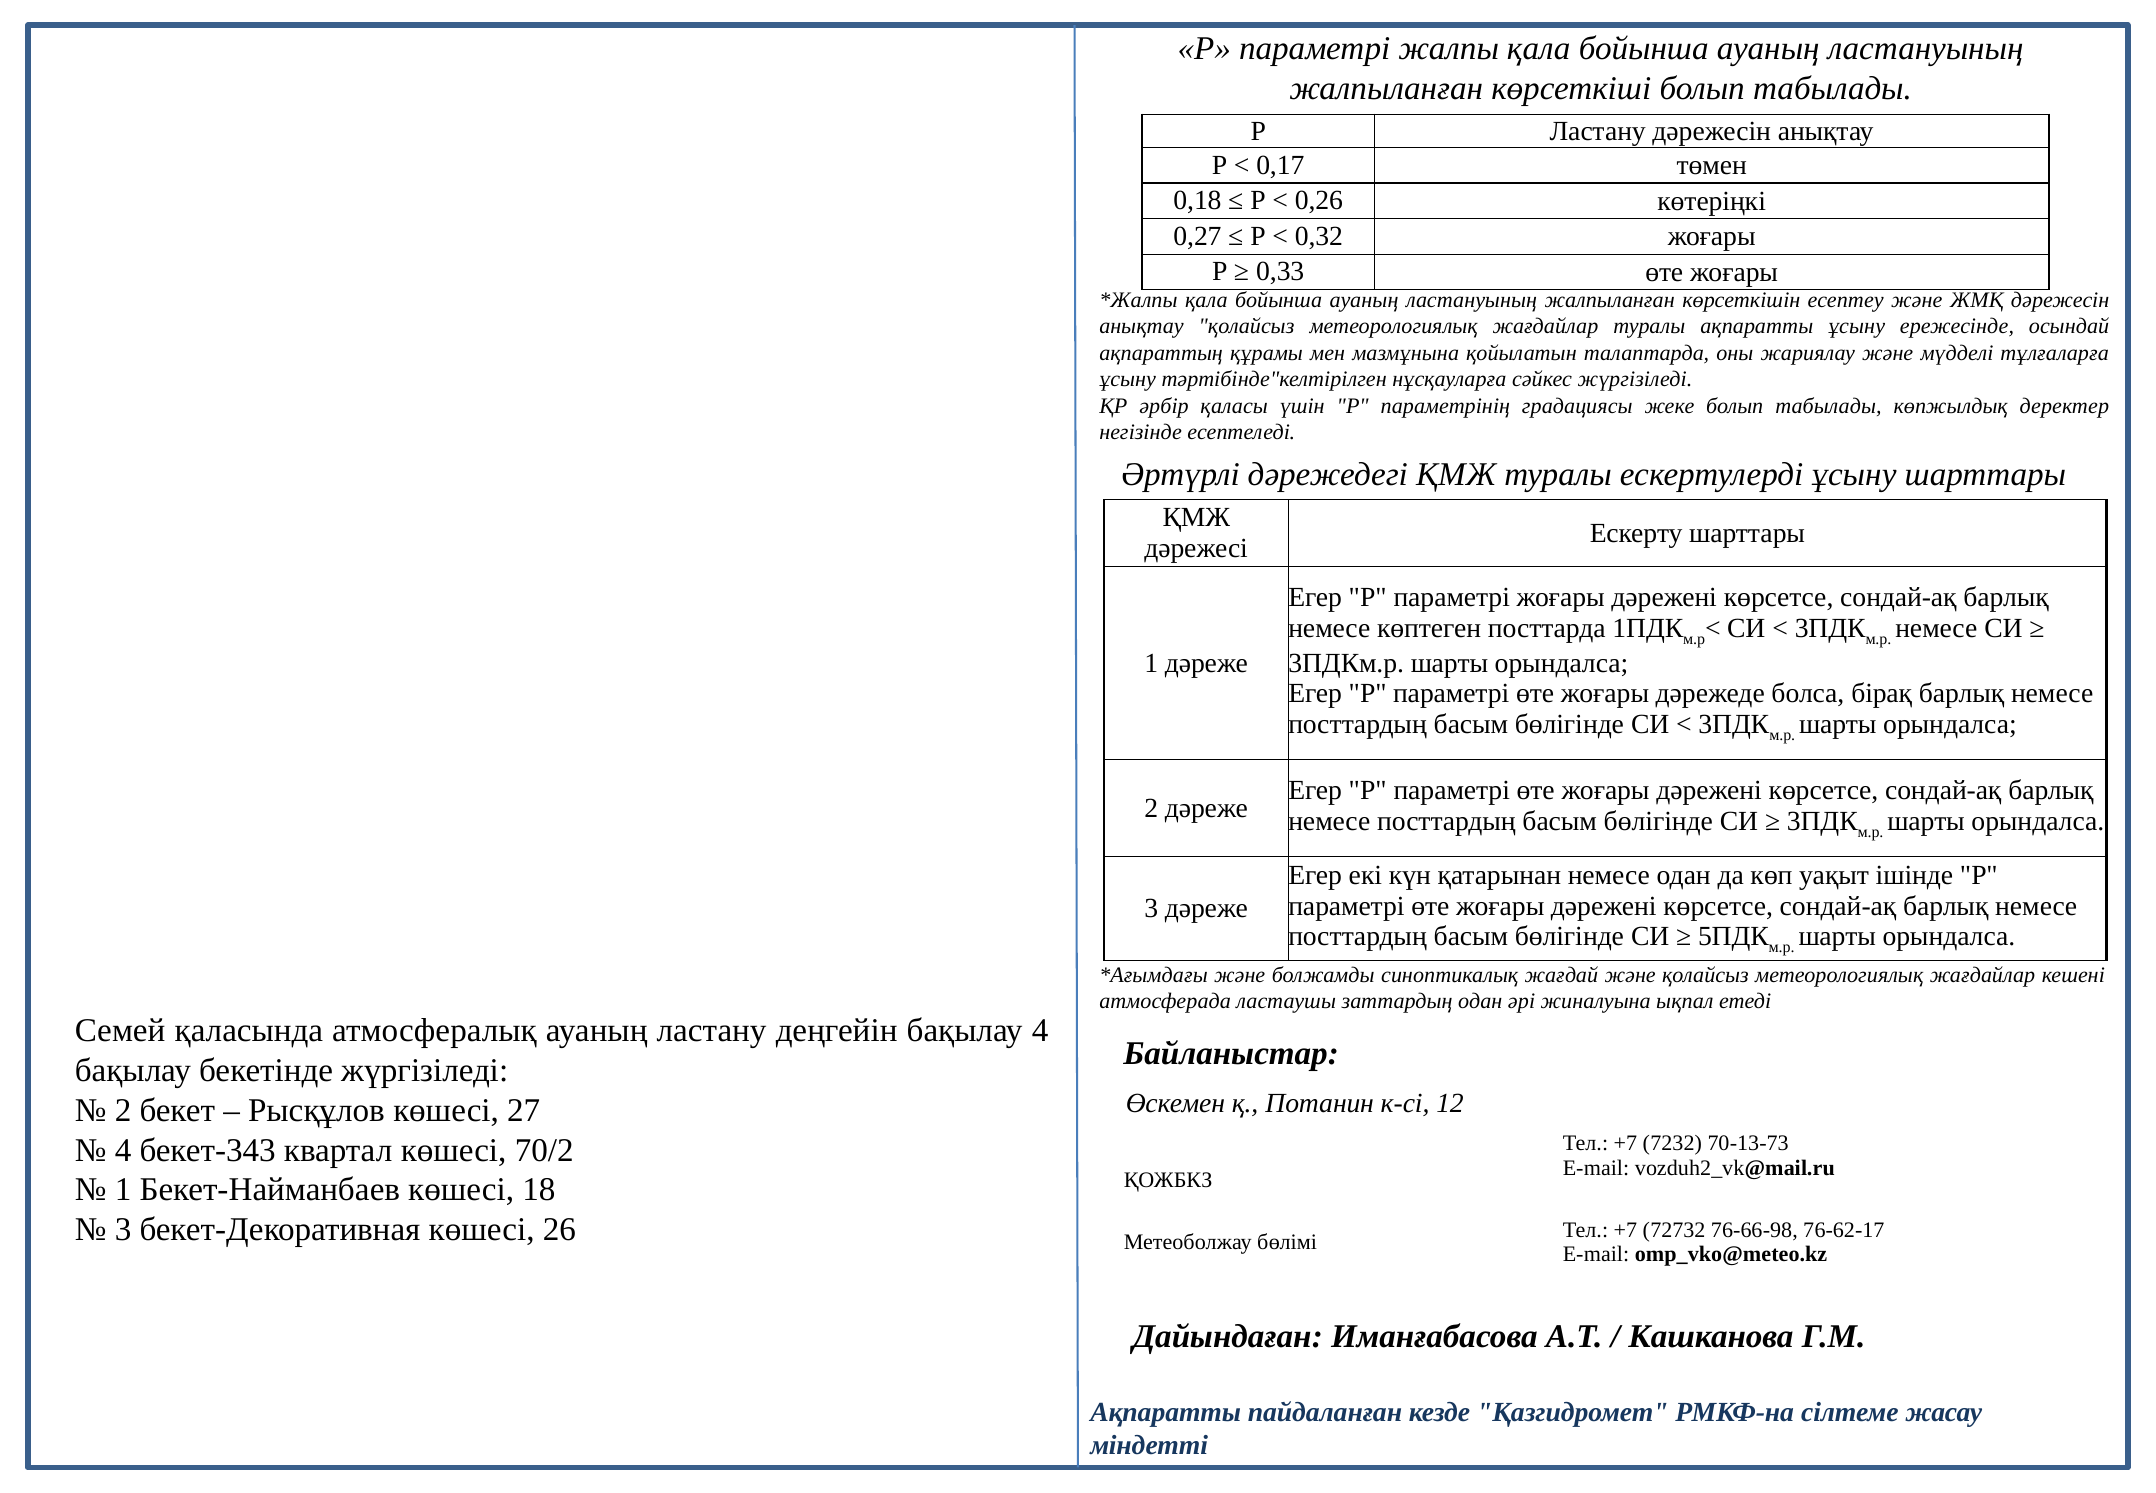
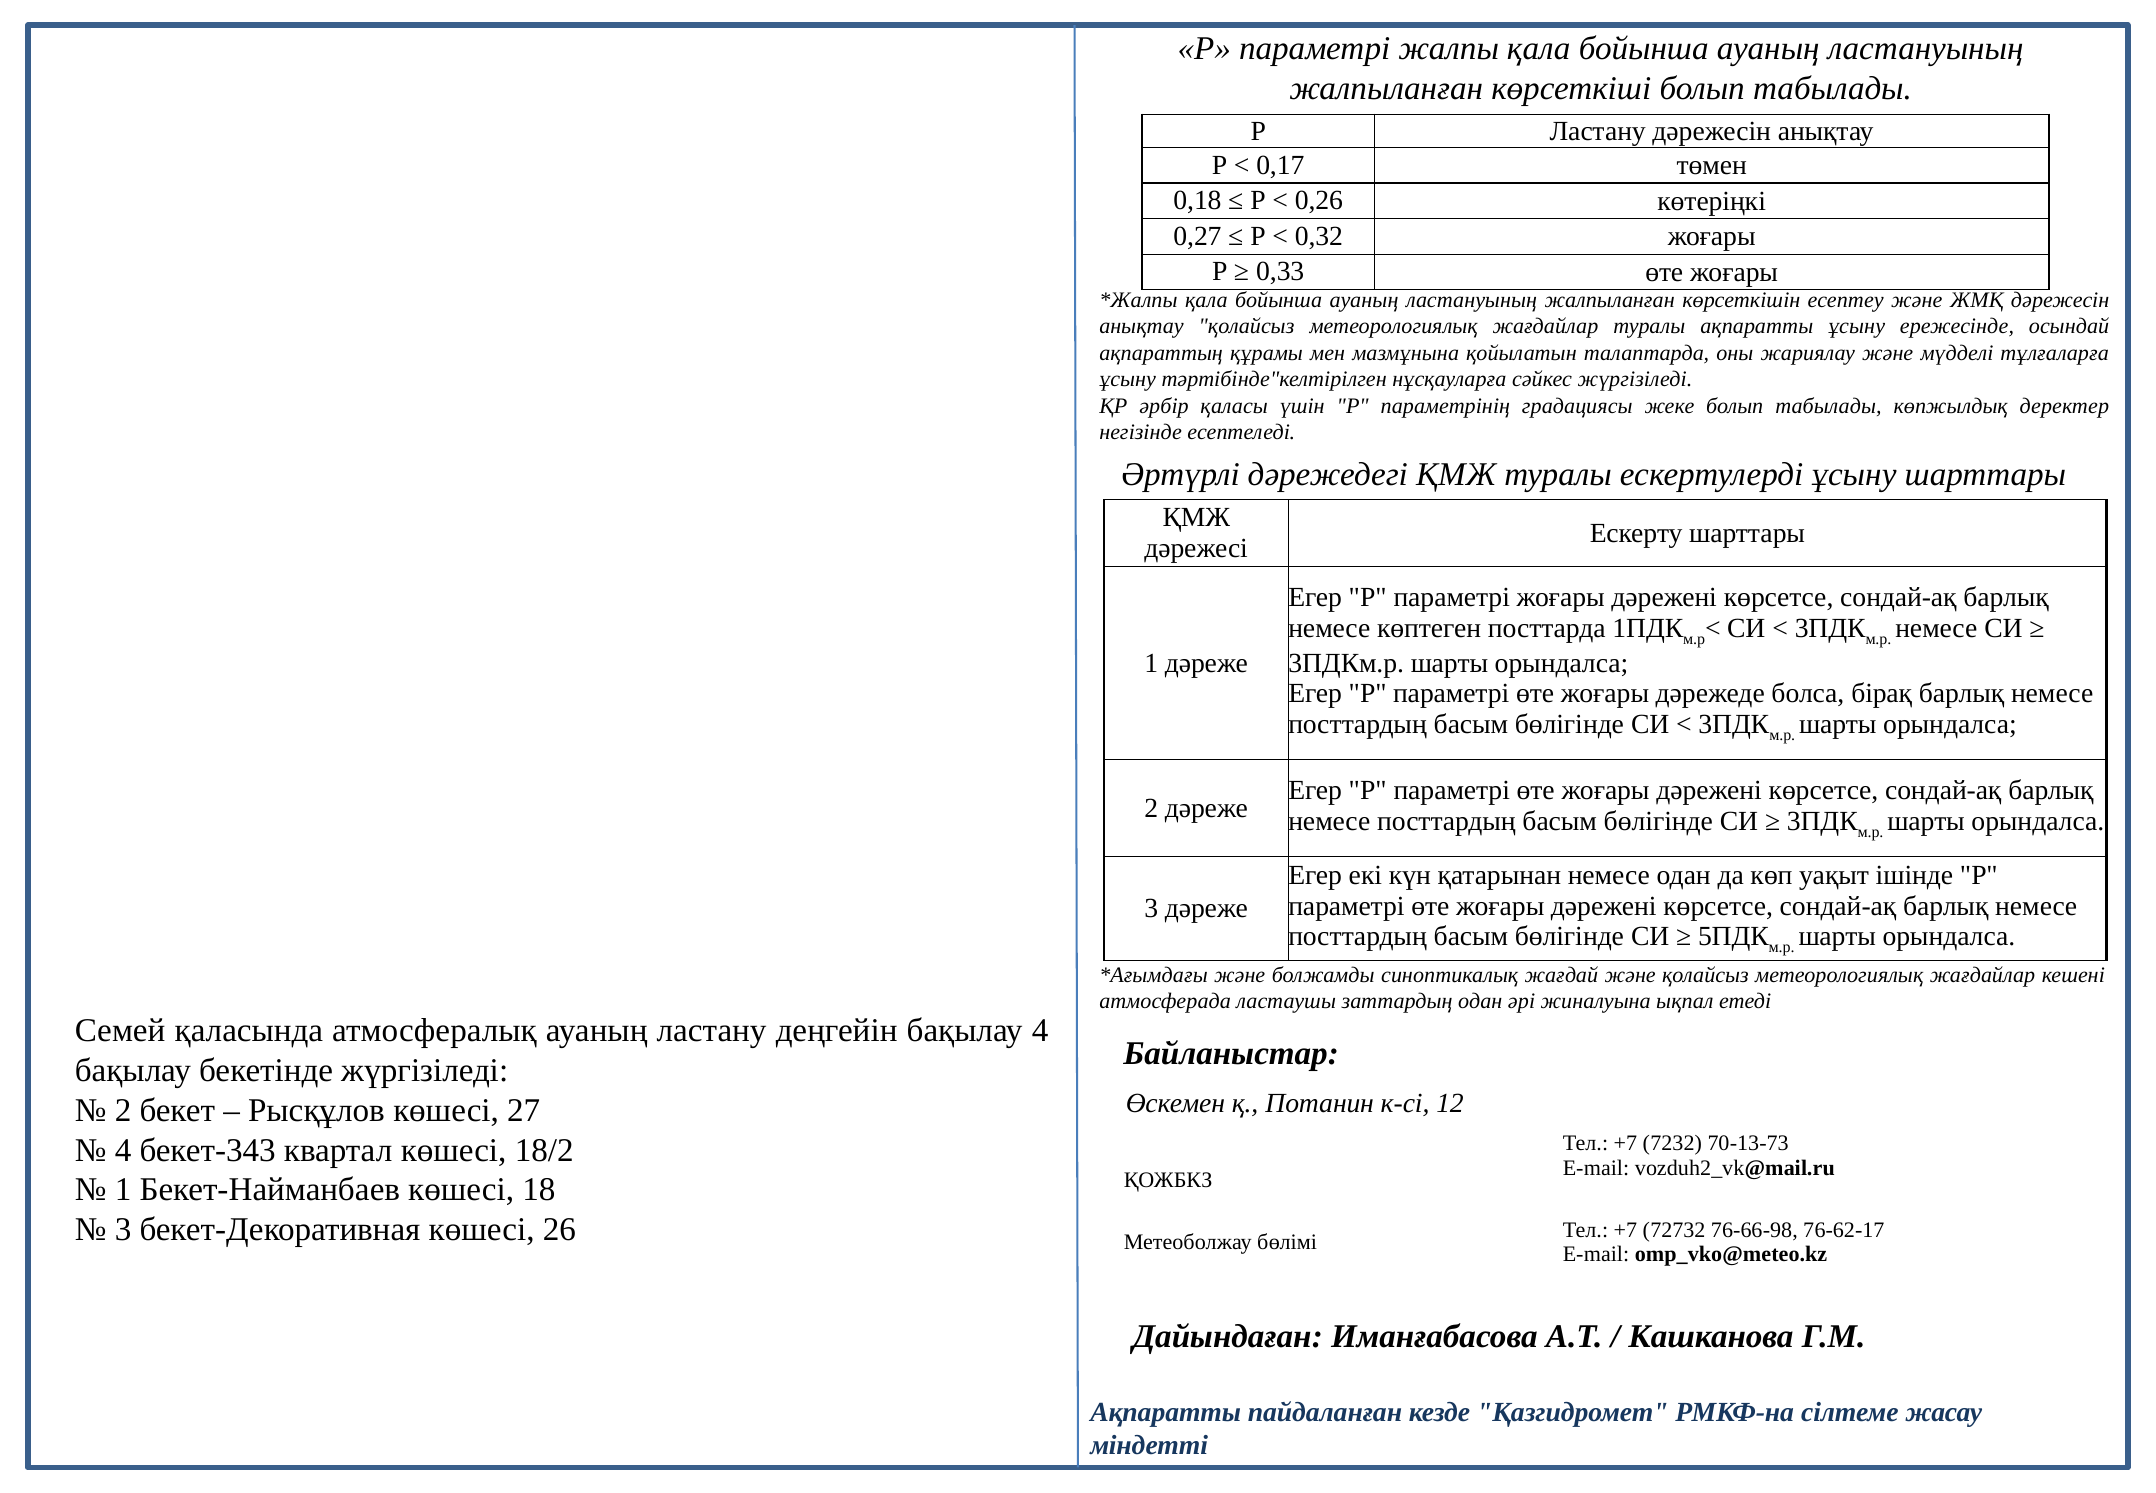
70/2: 70/2 -> 18/2
